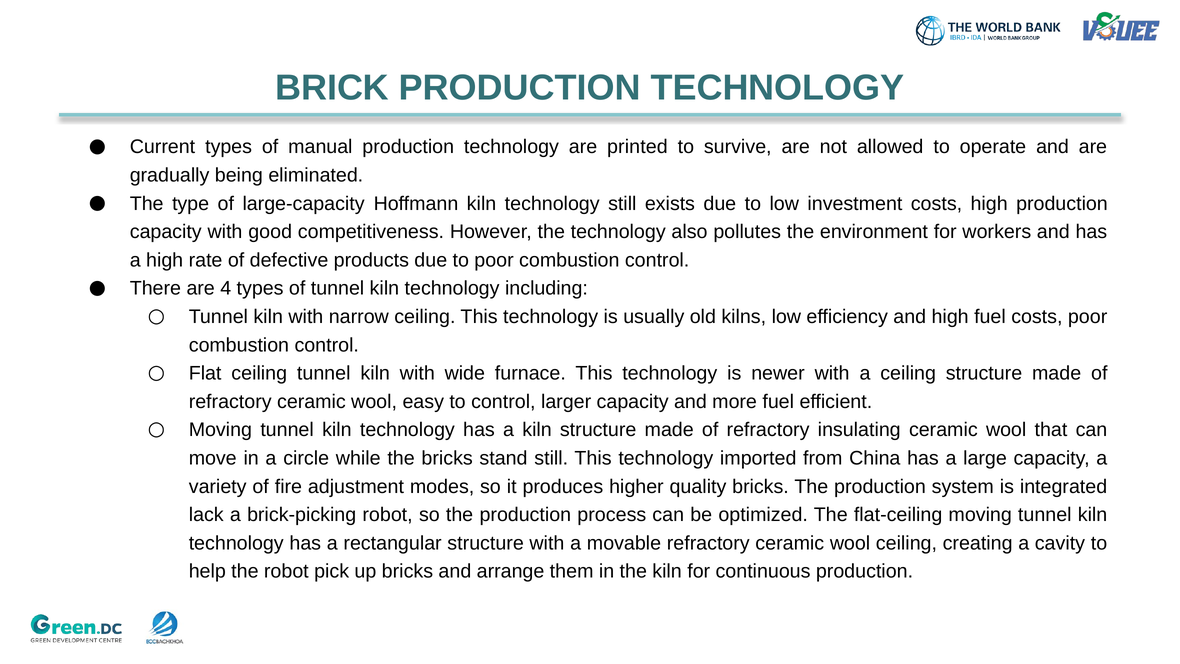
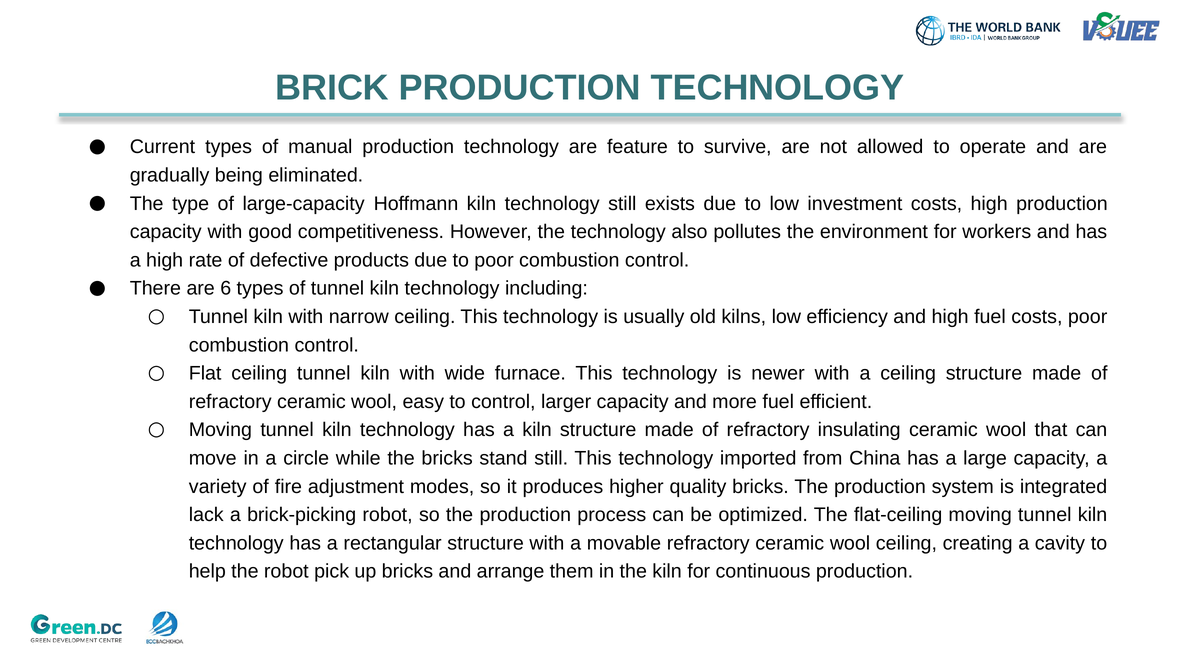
printed: printed -> feature
4: 4 -> 6
